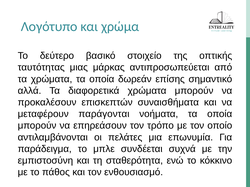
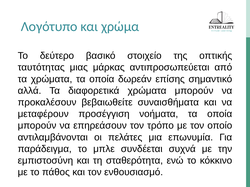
επισκεπτών: επισκεπτών -> βεβαιωθείτε
παράγονται: παράγονται -> προσέγγιση
